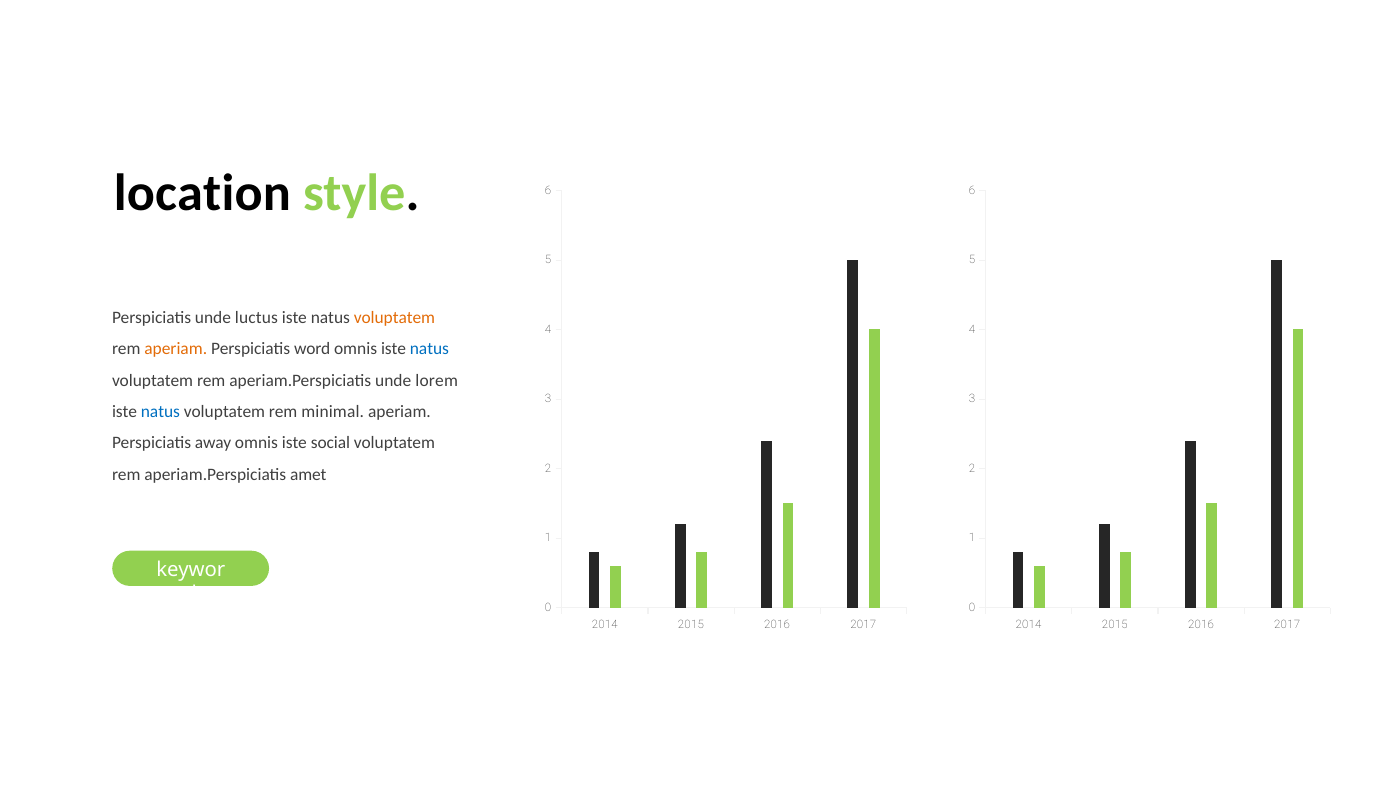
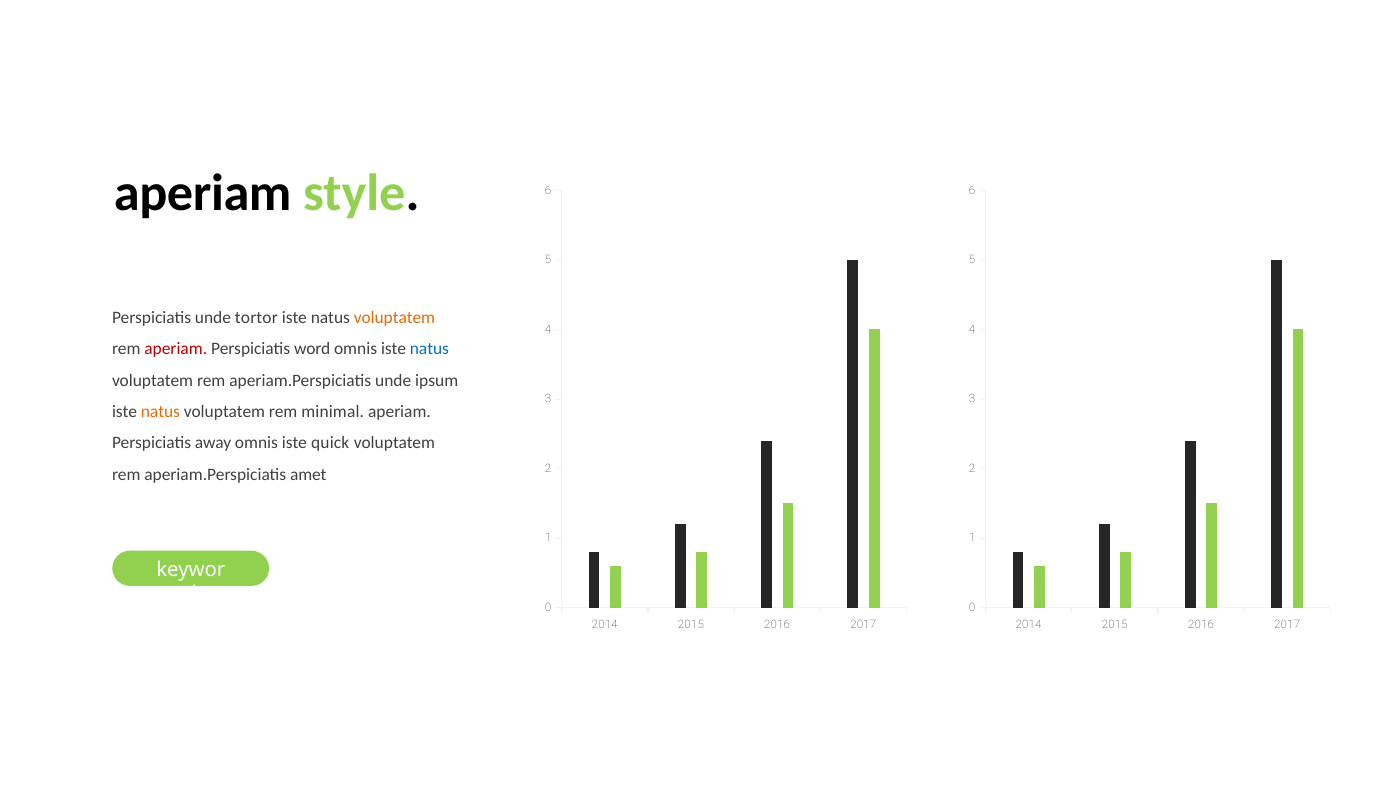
location at (202, 194): location -> aperiam
luctus: luctus -> tortor
aperiam at (176, 349) colour: orange -> red
lorem: lorem -> ipsum
natus at (160, 412) colour: blue -> orange
social: social -> quick
